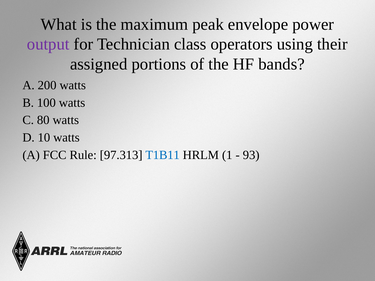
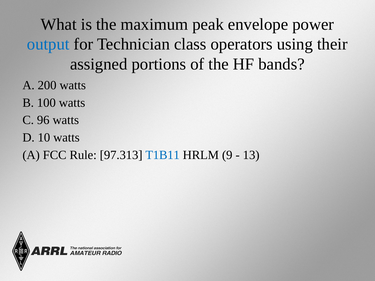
output colour: purple -> blue
80: 80 -> 96
1: 1 -> 9
93: 93 -> 13
